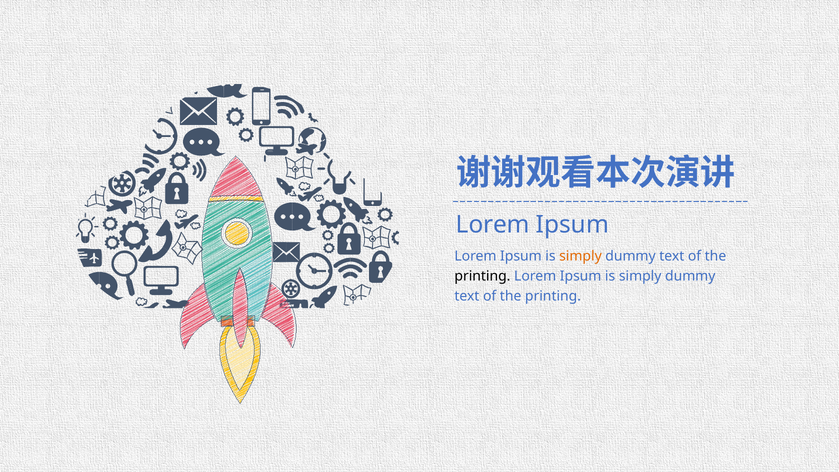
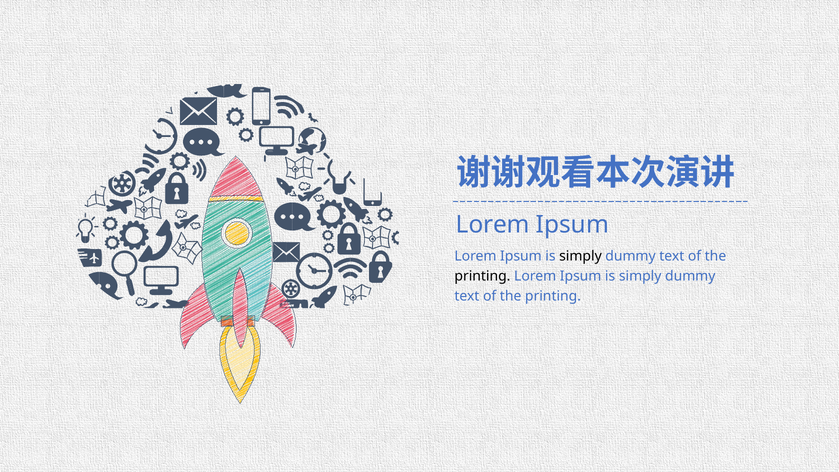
simply at (580, 256) colour: orange -> black
